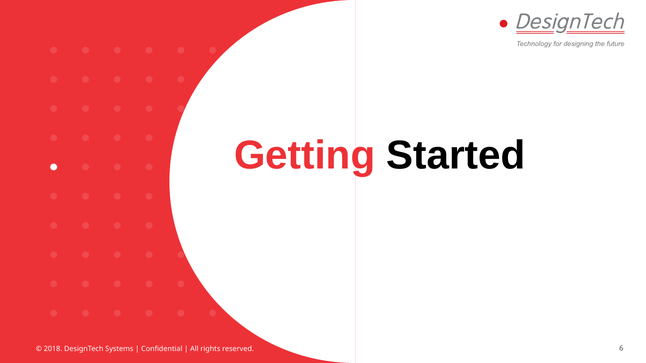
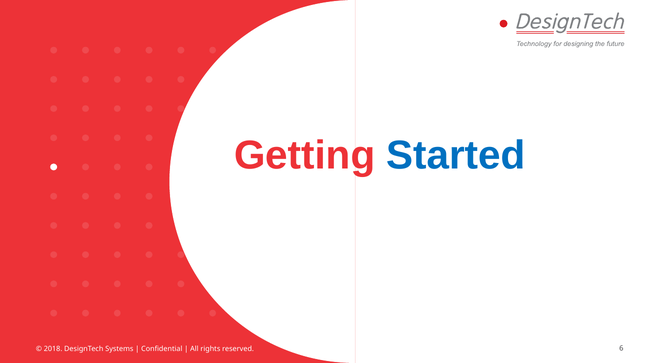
Started colour: black -> blue
